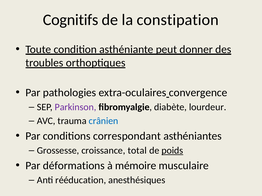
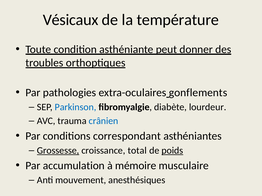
Cognitifs: Cognitifs -> Vésicaux
constipation: constipation -> température
convergence: convergence -> gonflements
Parkinson colour: purple -> blue
Grossesse underline: none -> present
déformations: déformations -> accumulation
rééducation: rééducation -> mouvement
